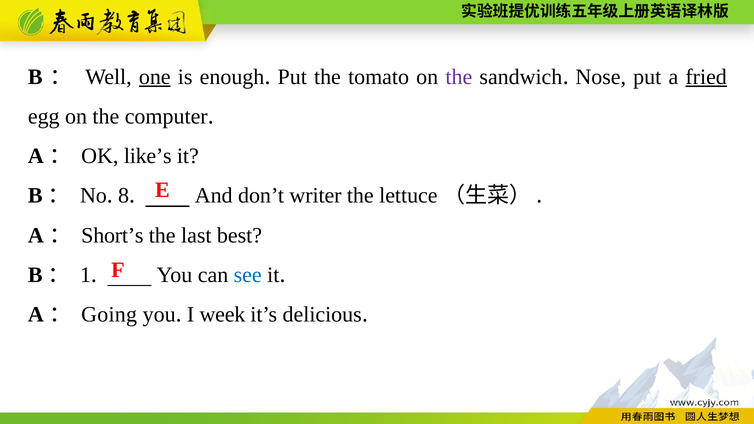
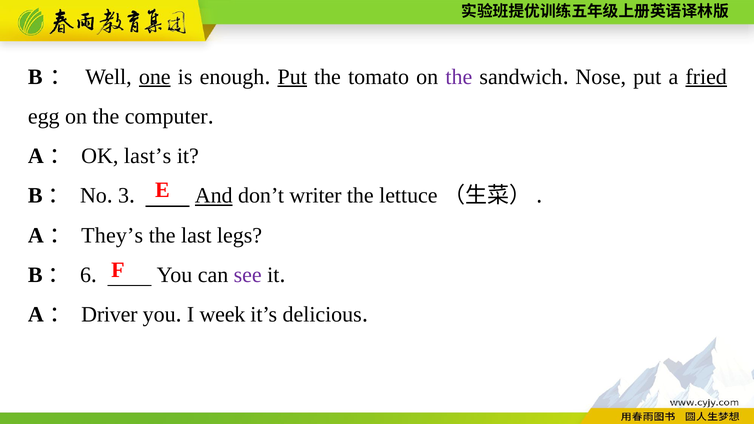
Put at (292, 77) underline: none -> present
like’s: like’s -> last’s
8: 8 -> 3
And underline: none -> present
Short’s: Short’s -> They’s
best: best -> legs
1: 1 -> 6
see colour: blue -> purple
Going: Going -> Driver
